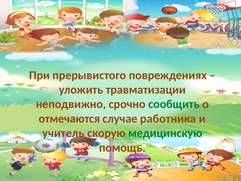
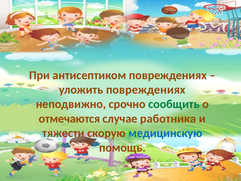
прерывистого: прерывистого -> антисептиком
уложить травматизации: травматизации -> повреждениях
учитель: учитель -> тяжести
медицинскую colour: green -> blue
